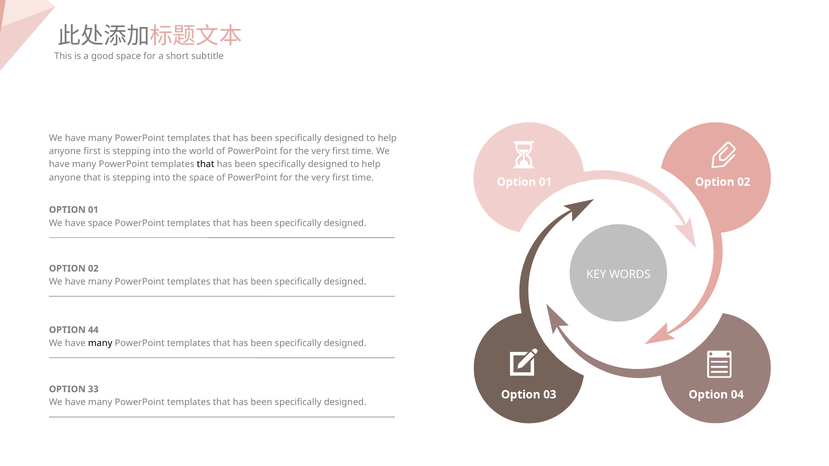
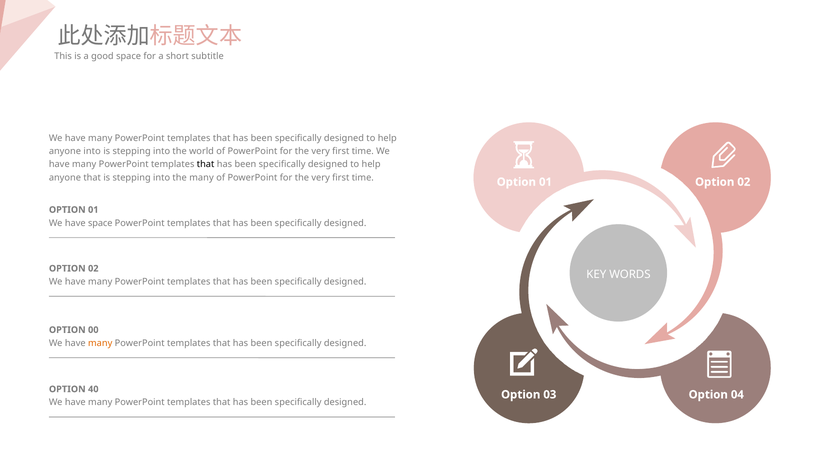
anyone first: first -> into
the space: space -> many
44: 44 -> 00
many at (100, 343) colour: black -> orange
33: 33 -> 40
